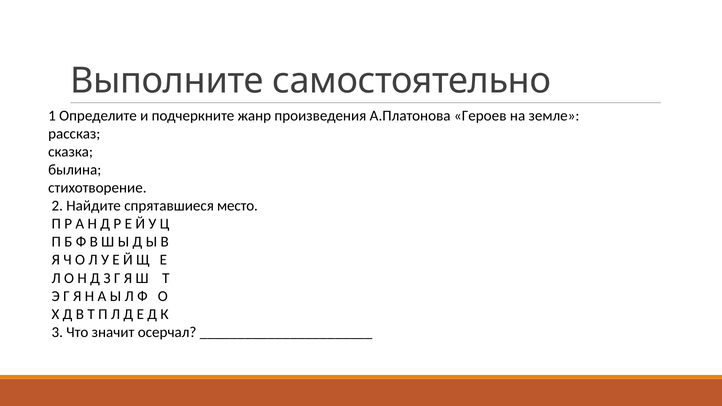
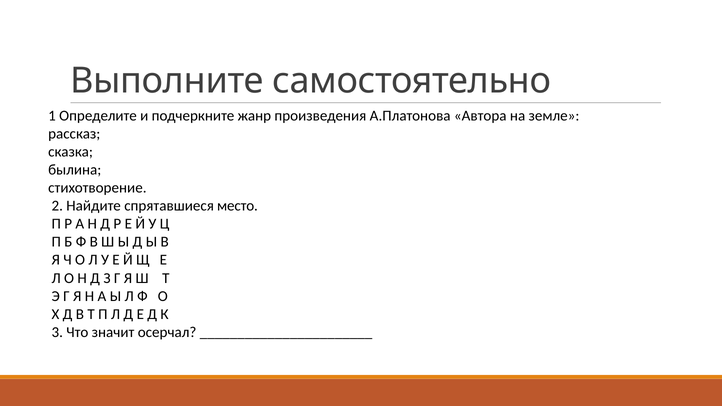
Героев: Героев -> Автора
